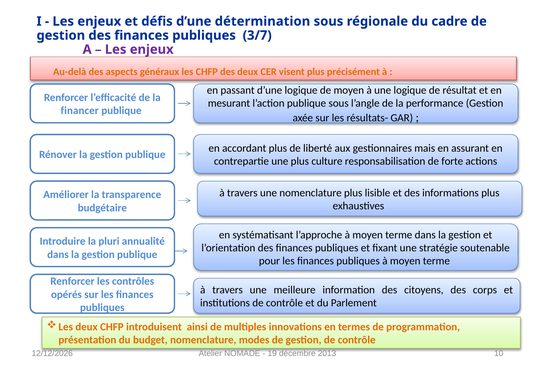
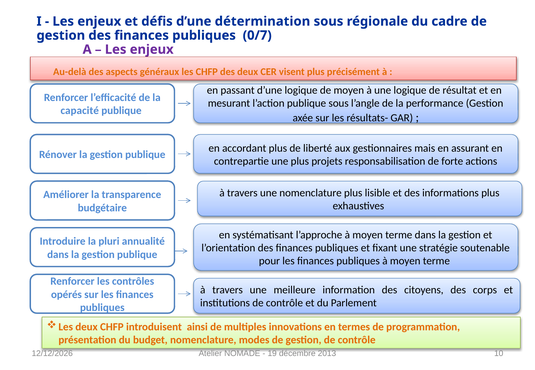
3/7: 3/7 -> 0/7
financer: financer -> capacité
culture: culture -> projets
